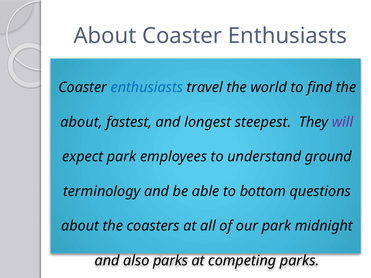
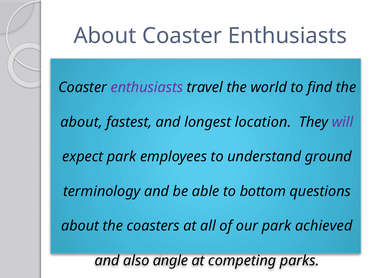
enthusiasts at (147, 88) colour: blue -> purple
steepest: steepest -> location
midnight: midnight -> achieved
also parks: parks -> angle
